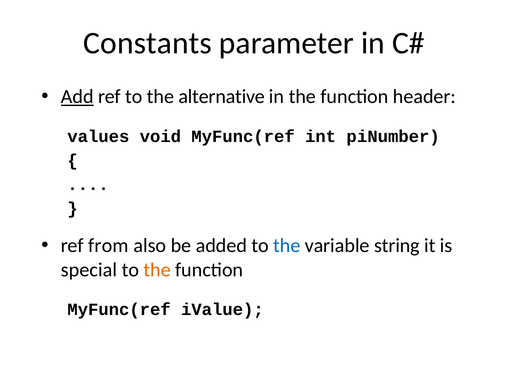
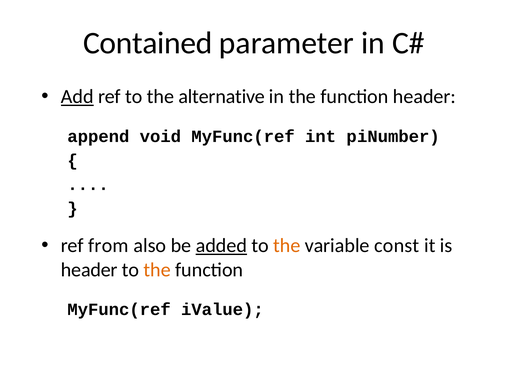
Constants: Constants -> Contained
values: values -> append
added underline: none -> present
the at (287, 246) colour: blue -> orange
string: string -> const
special at (89, 270): special -> header
